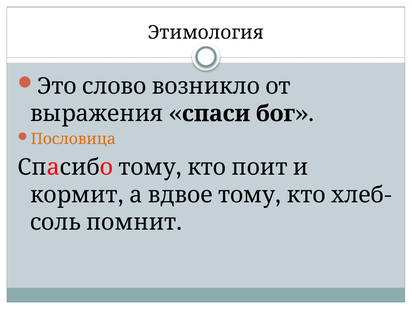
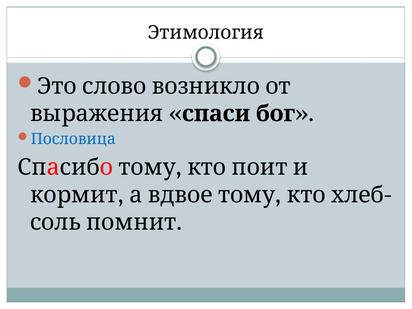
Пословица colour: orange -> blue
